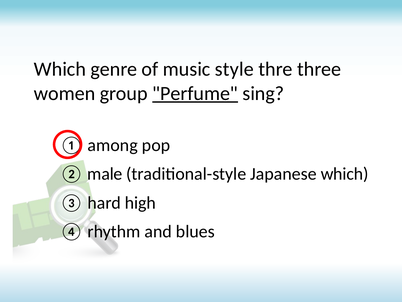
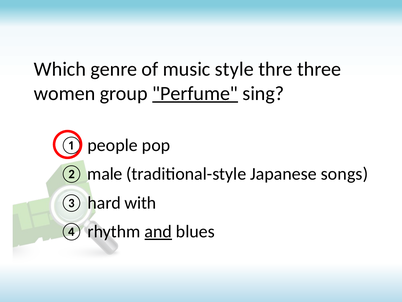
among: among -> people
Japanese which: which -> songs
high: high -> with
and underline: none -> present
